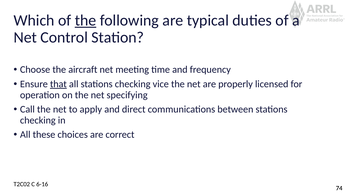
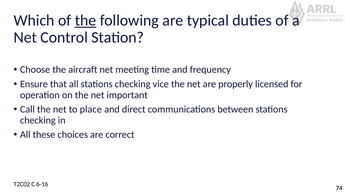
that underline: present -> none
specifying: specifying -> important
apply: apply -> place
